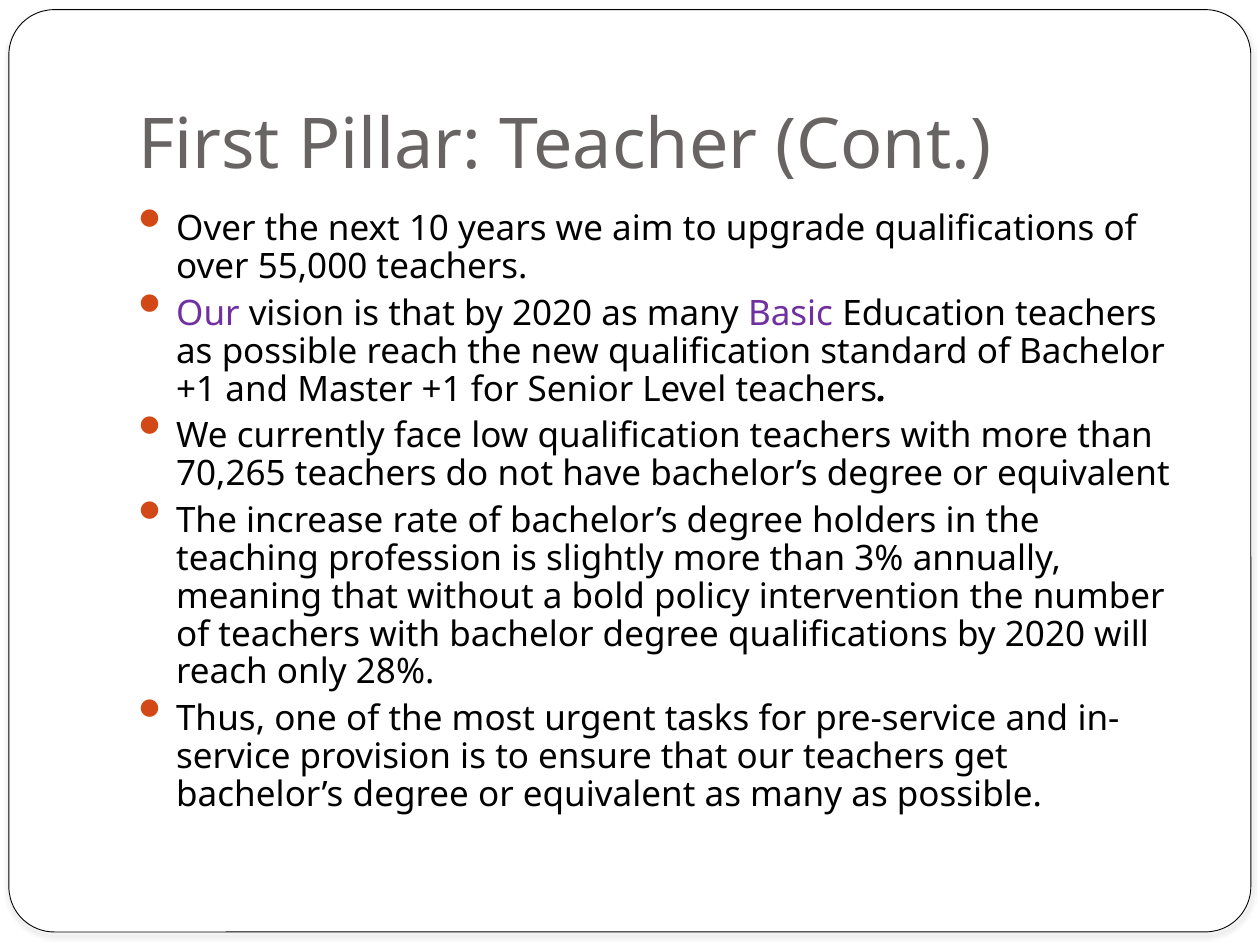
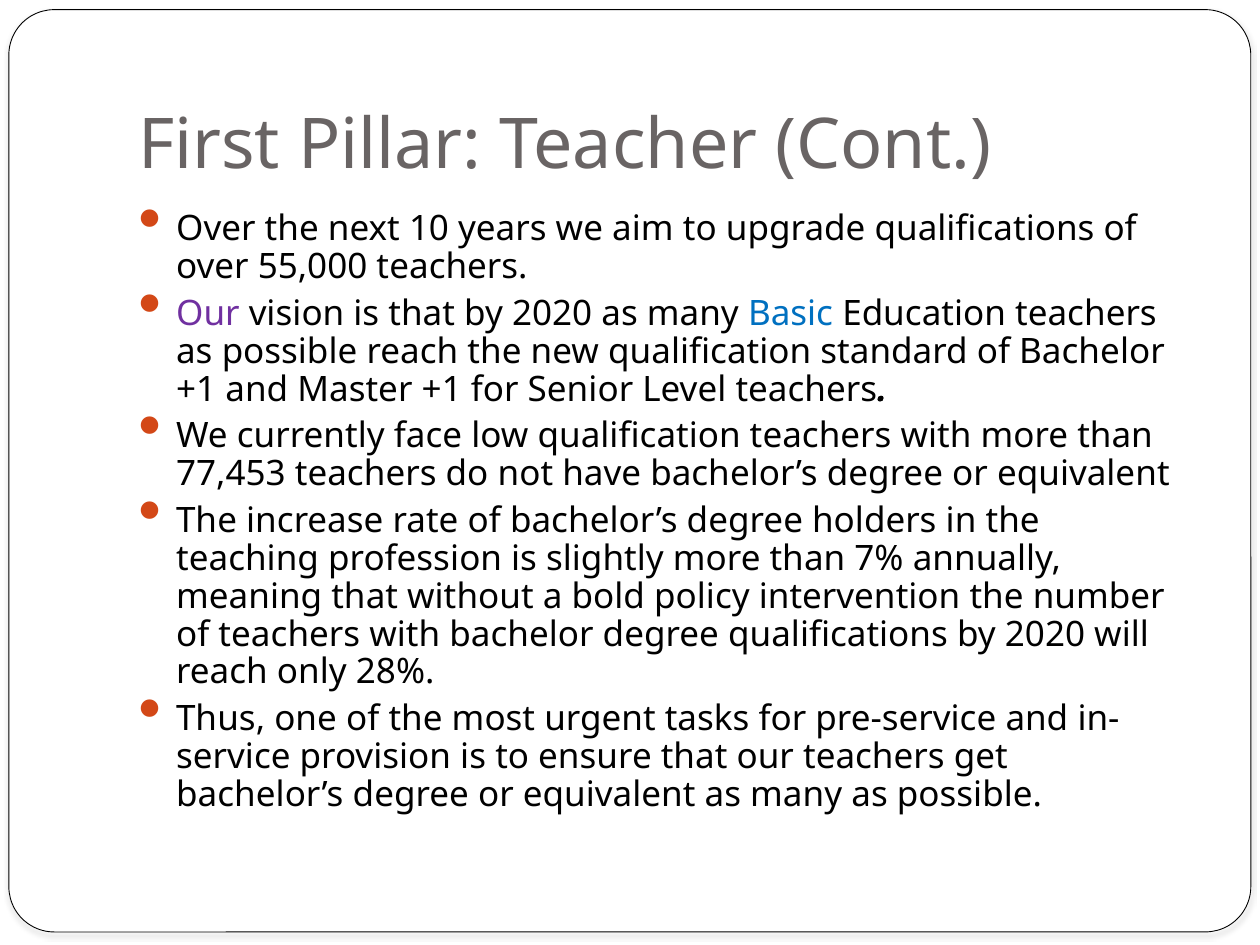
Basic colour: purple -> blue
70,265: 70,265 -> 77,453
3%: 3% -> 7%
